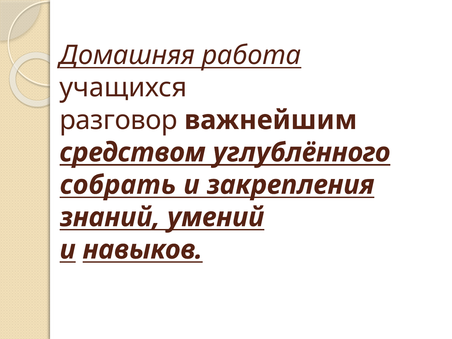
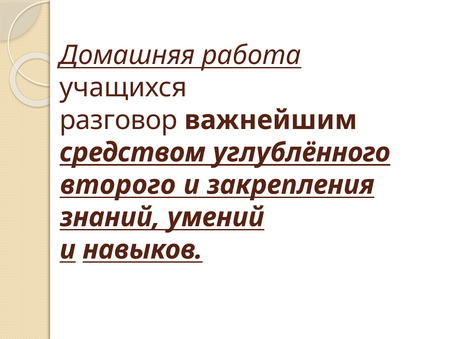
собрать: собрать -> второго
